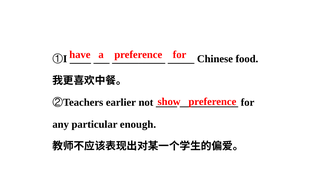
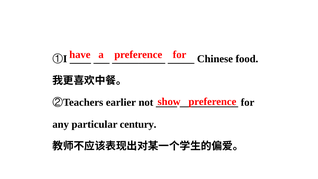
enough: enough -> century
